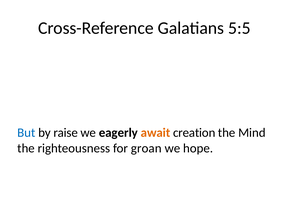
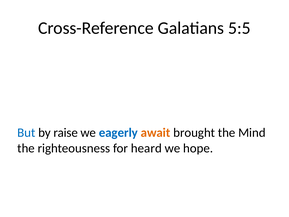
eagerly colour: black -> blue
creation: creation -> brought
groan: groan -> heard
